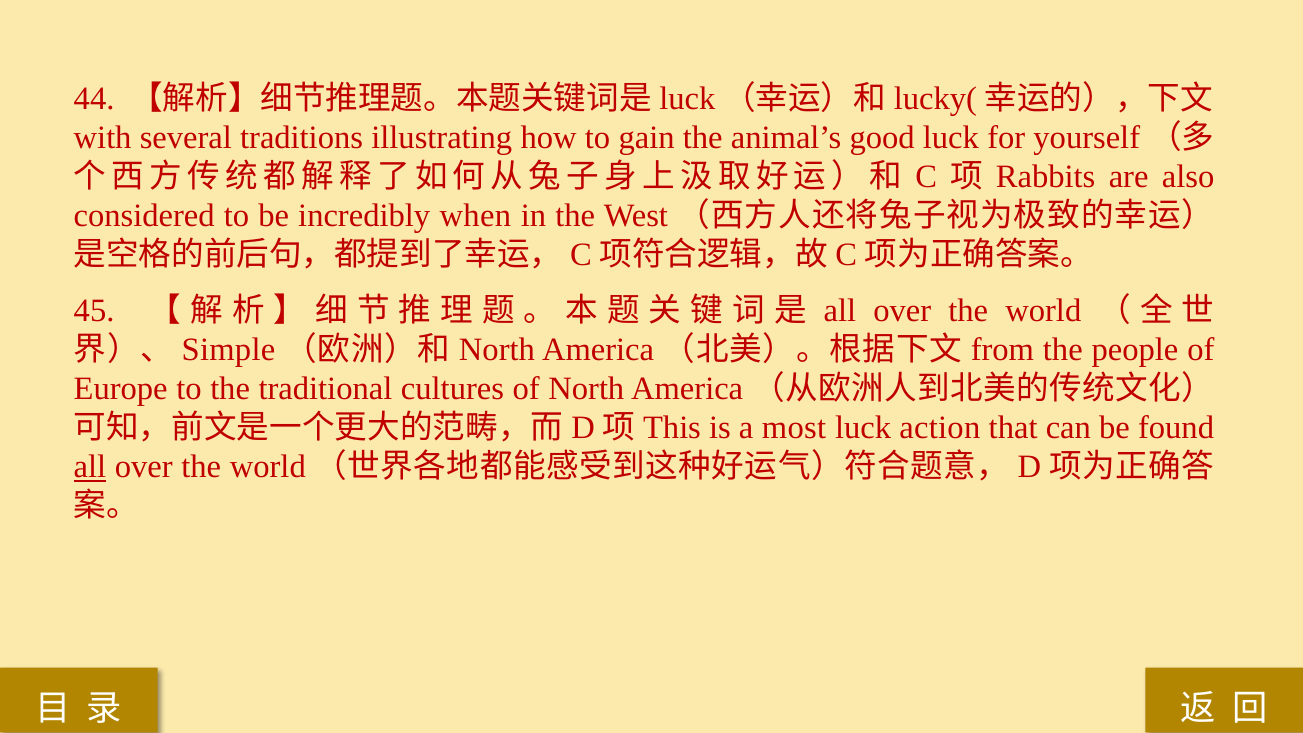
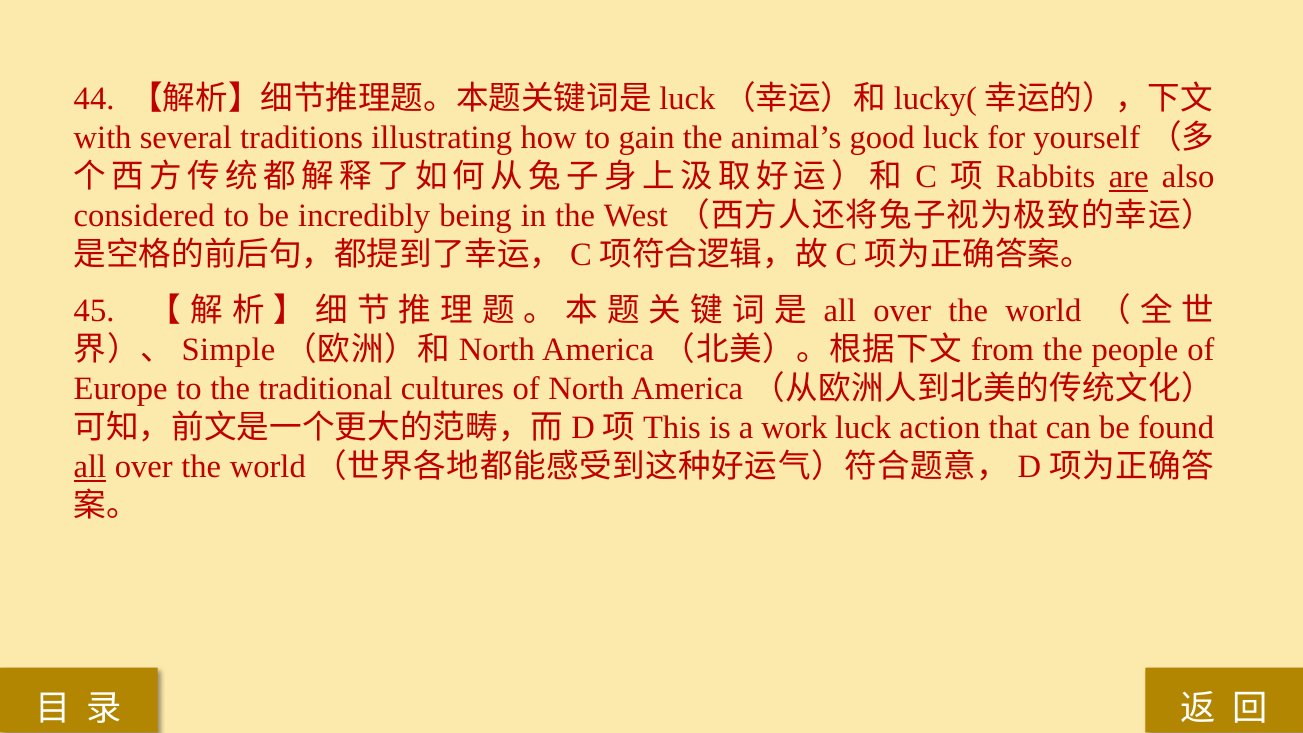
are underline: none -> present
when: when -> being
most: most -> work
